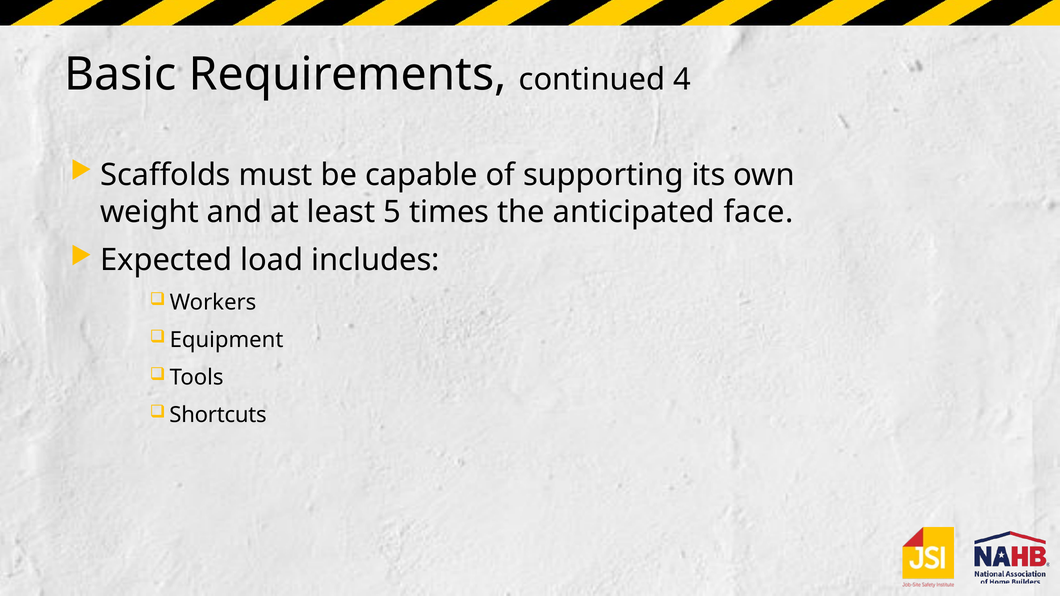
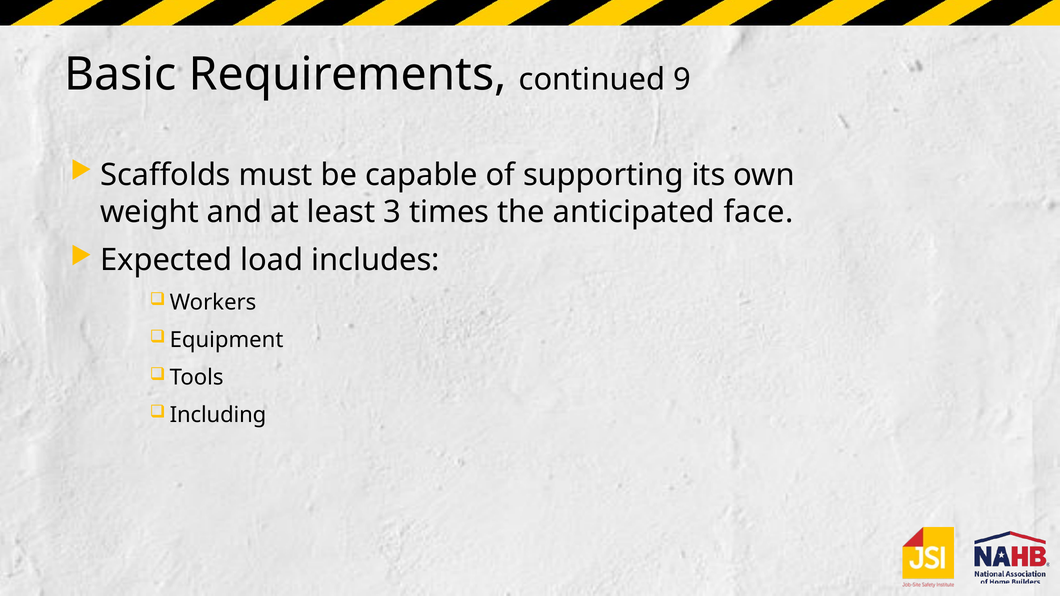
4: 4 -> 9
5: 5 -> 3
Shortcuts: Shortcuts -> Including
